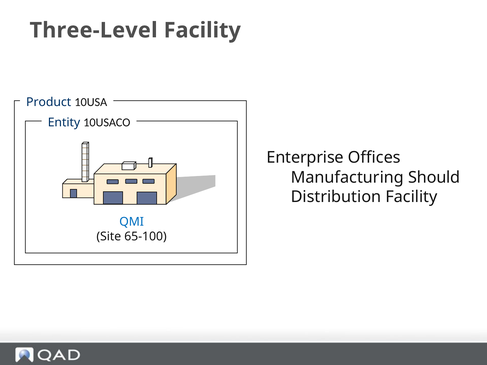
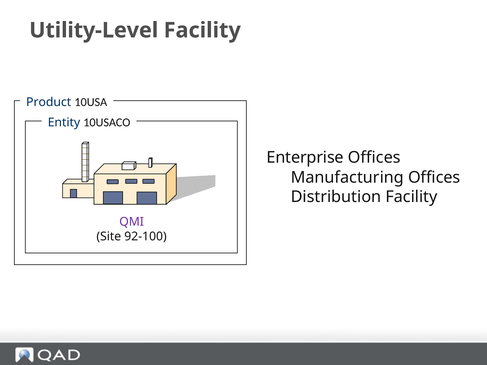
Three-Level: Three-Level -> Utility-Level
Manufacturing Should: Should -> Offices
QMI colour: blue -> purple
65-100: 65-100 -> 92-100
